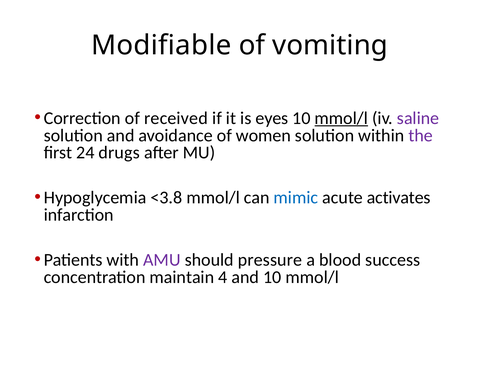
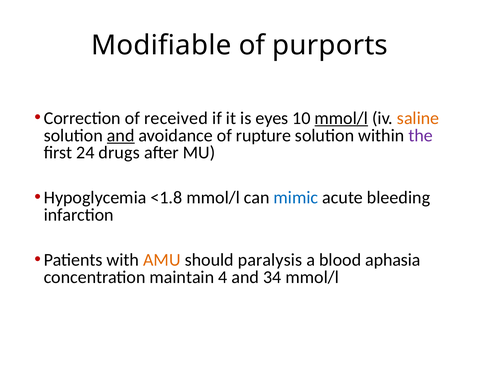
vomiting: vomiting -> purports
saline colour: purple -> orange
and at (121, 135) underline: none -> present
women: women -> rupture
<3.8: <3.8 -> <1.8
activates: activates -> bleeding
AMU colour: purple -> orange
pressure: pressure -> paralysis
success: success -> aphasia
and 10: 10 -> 34
